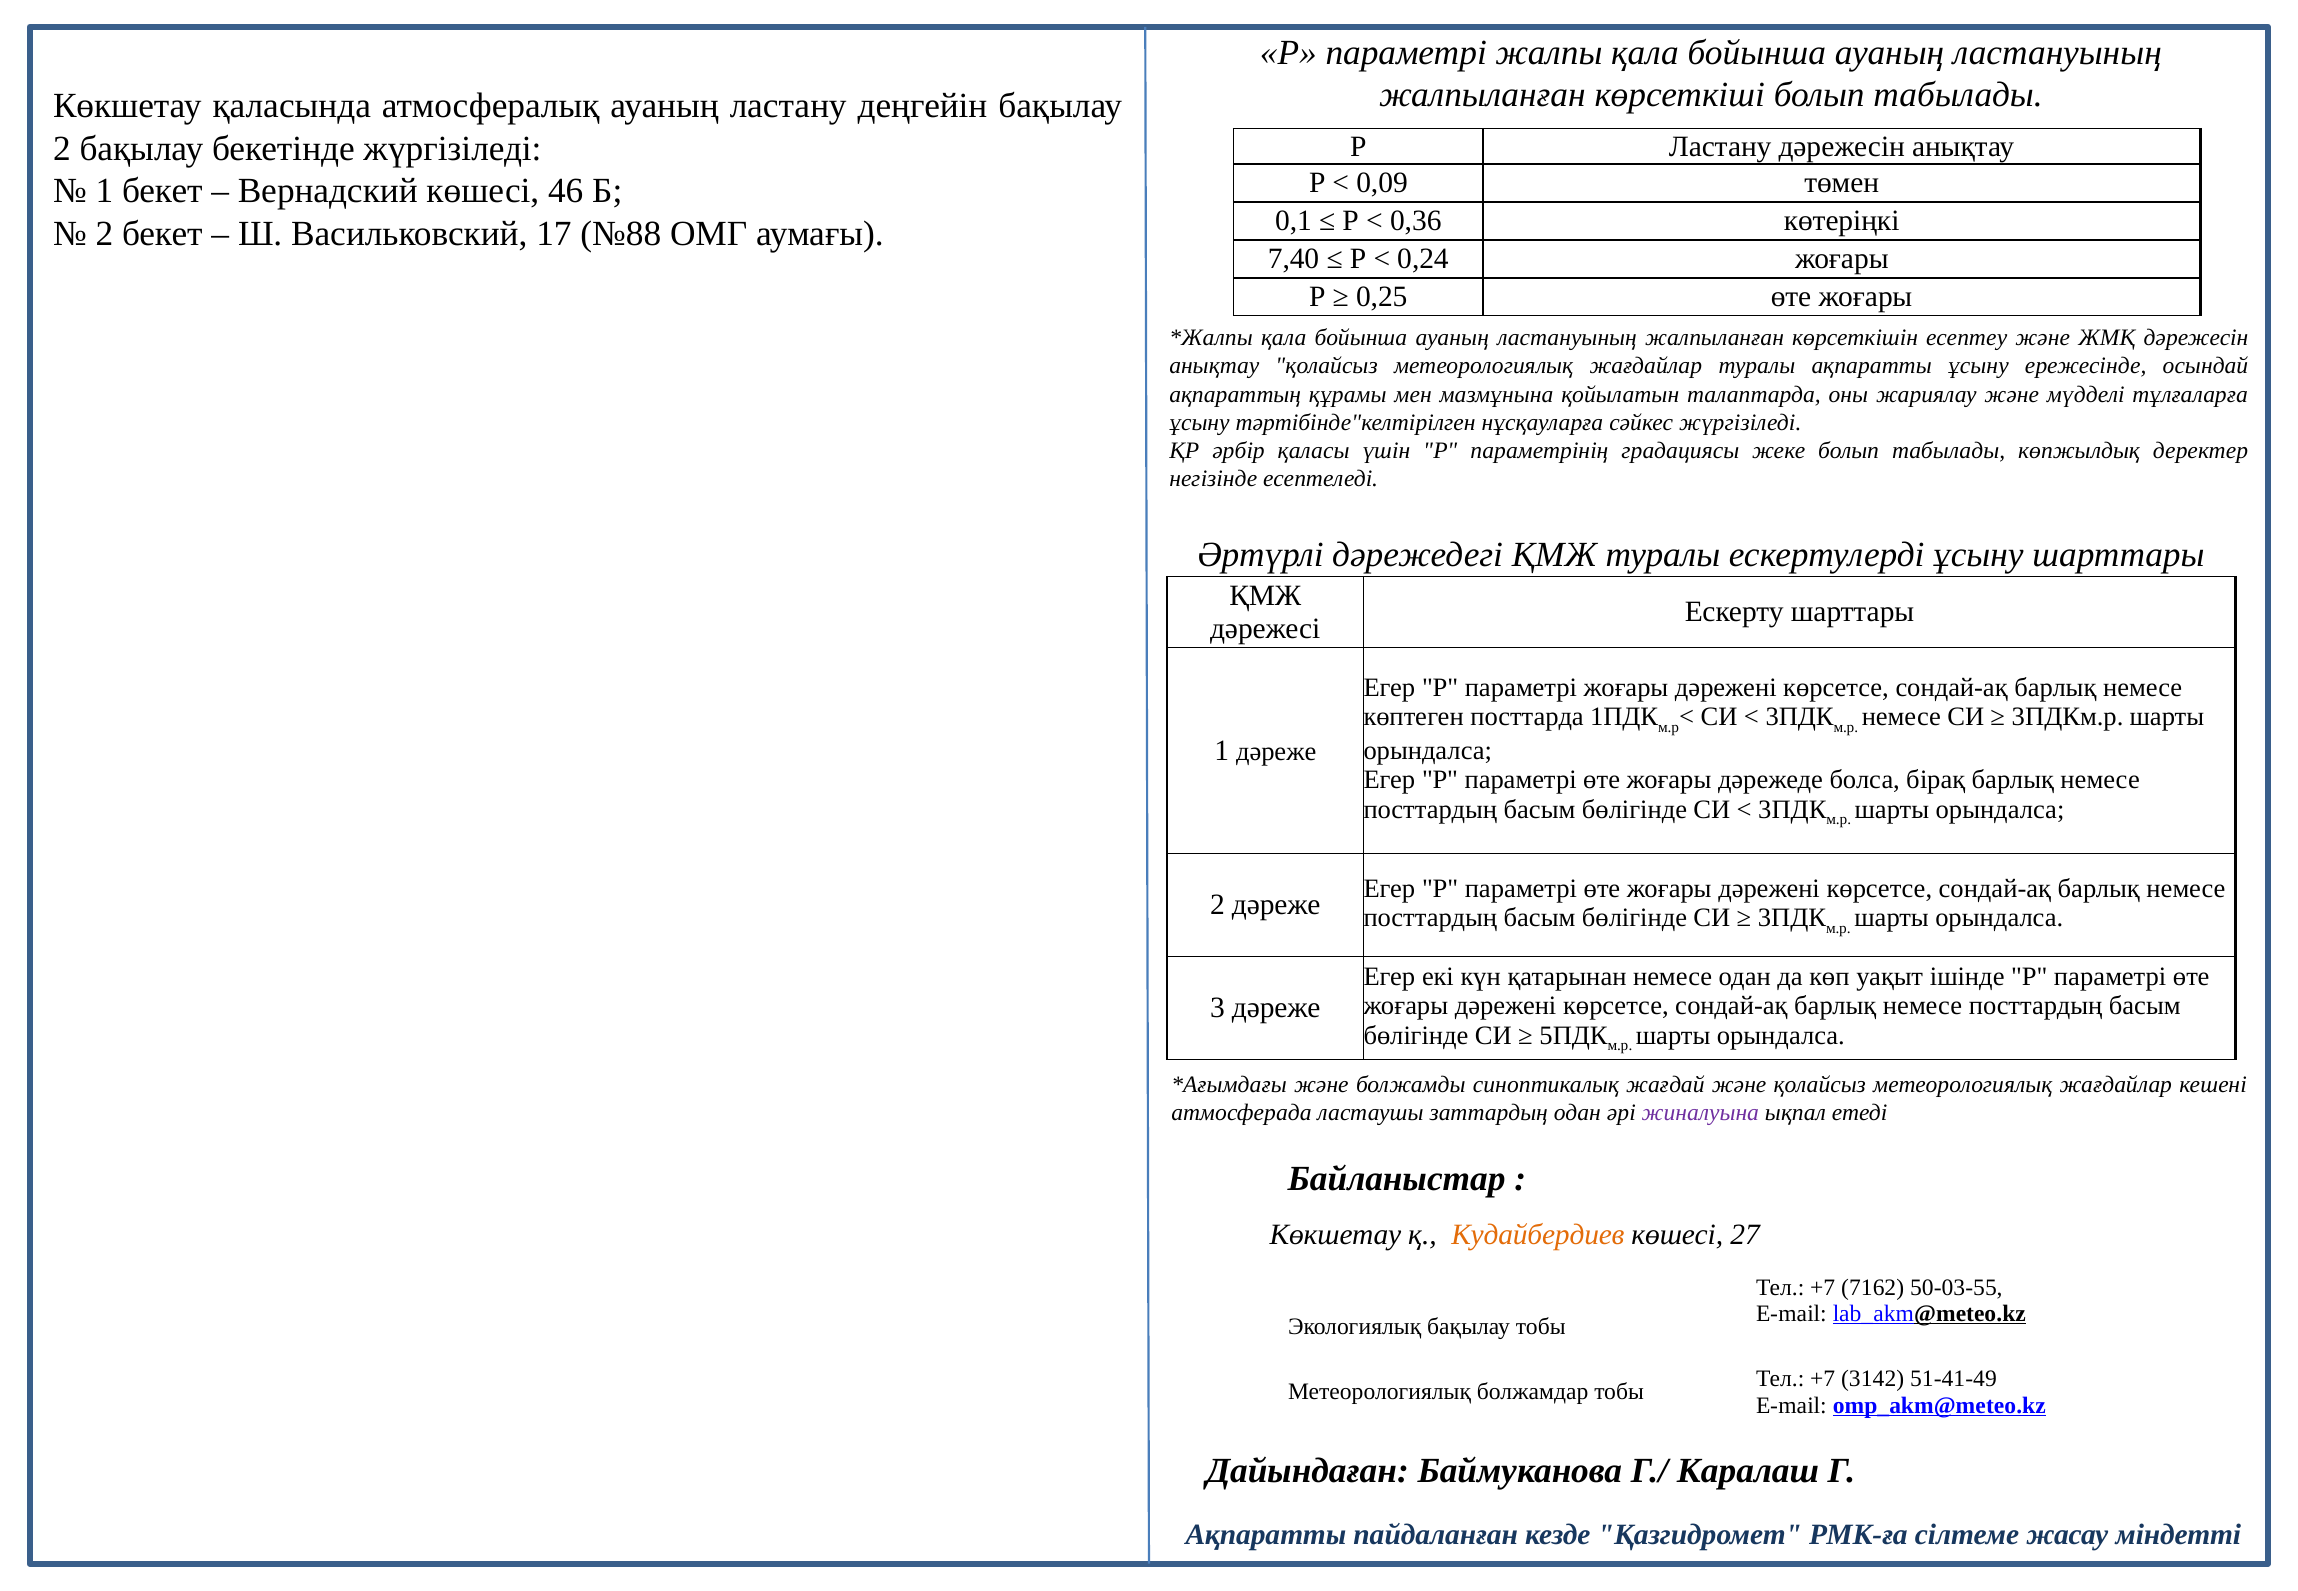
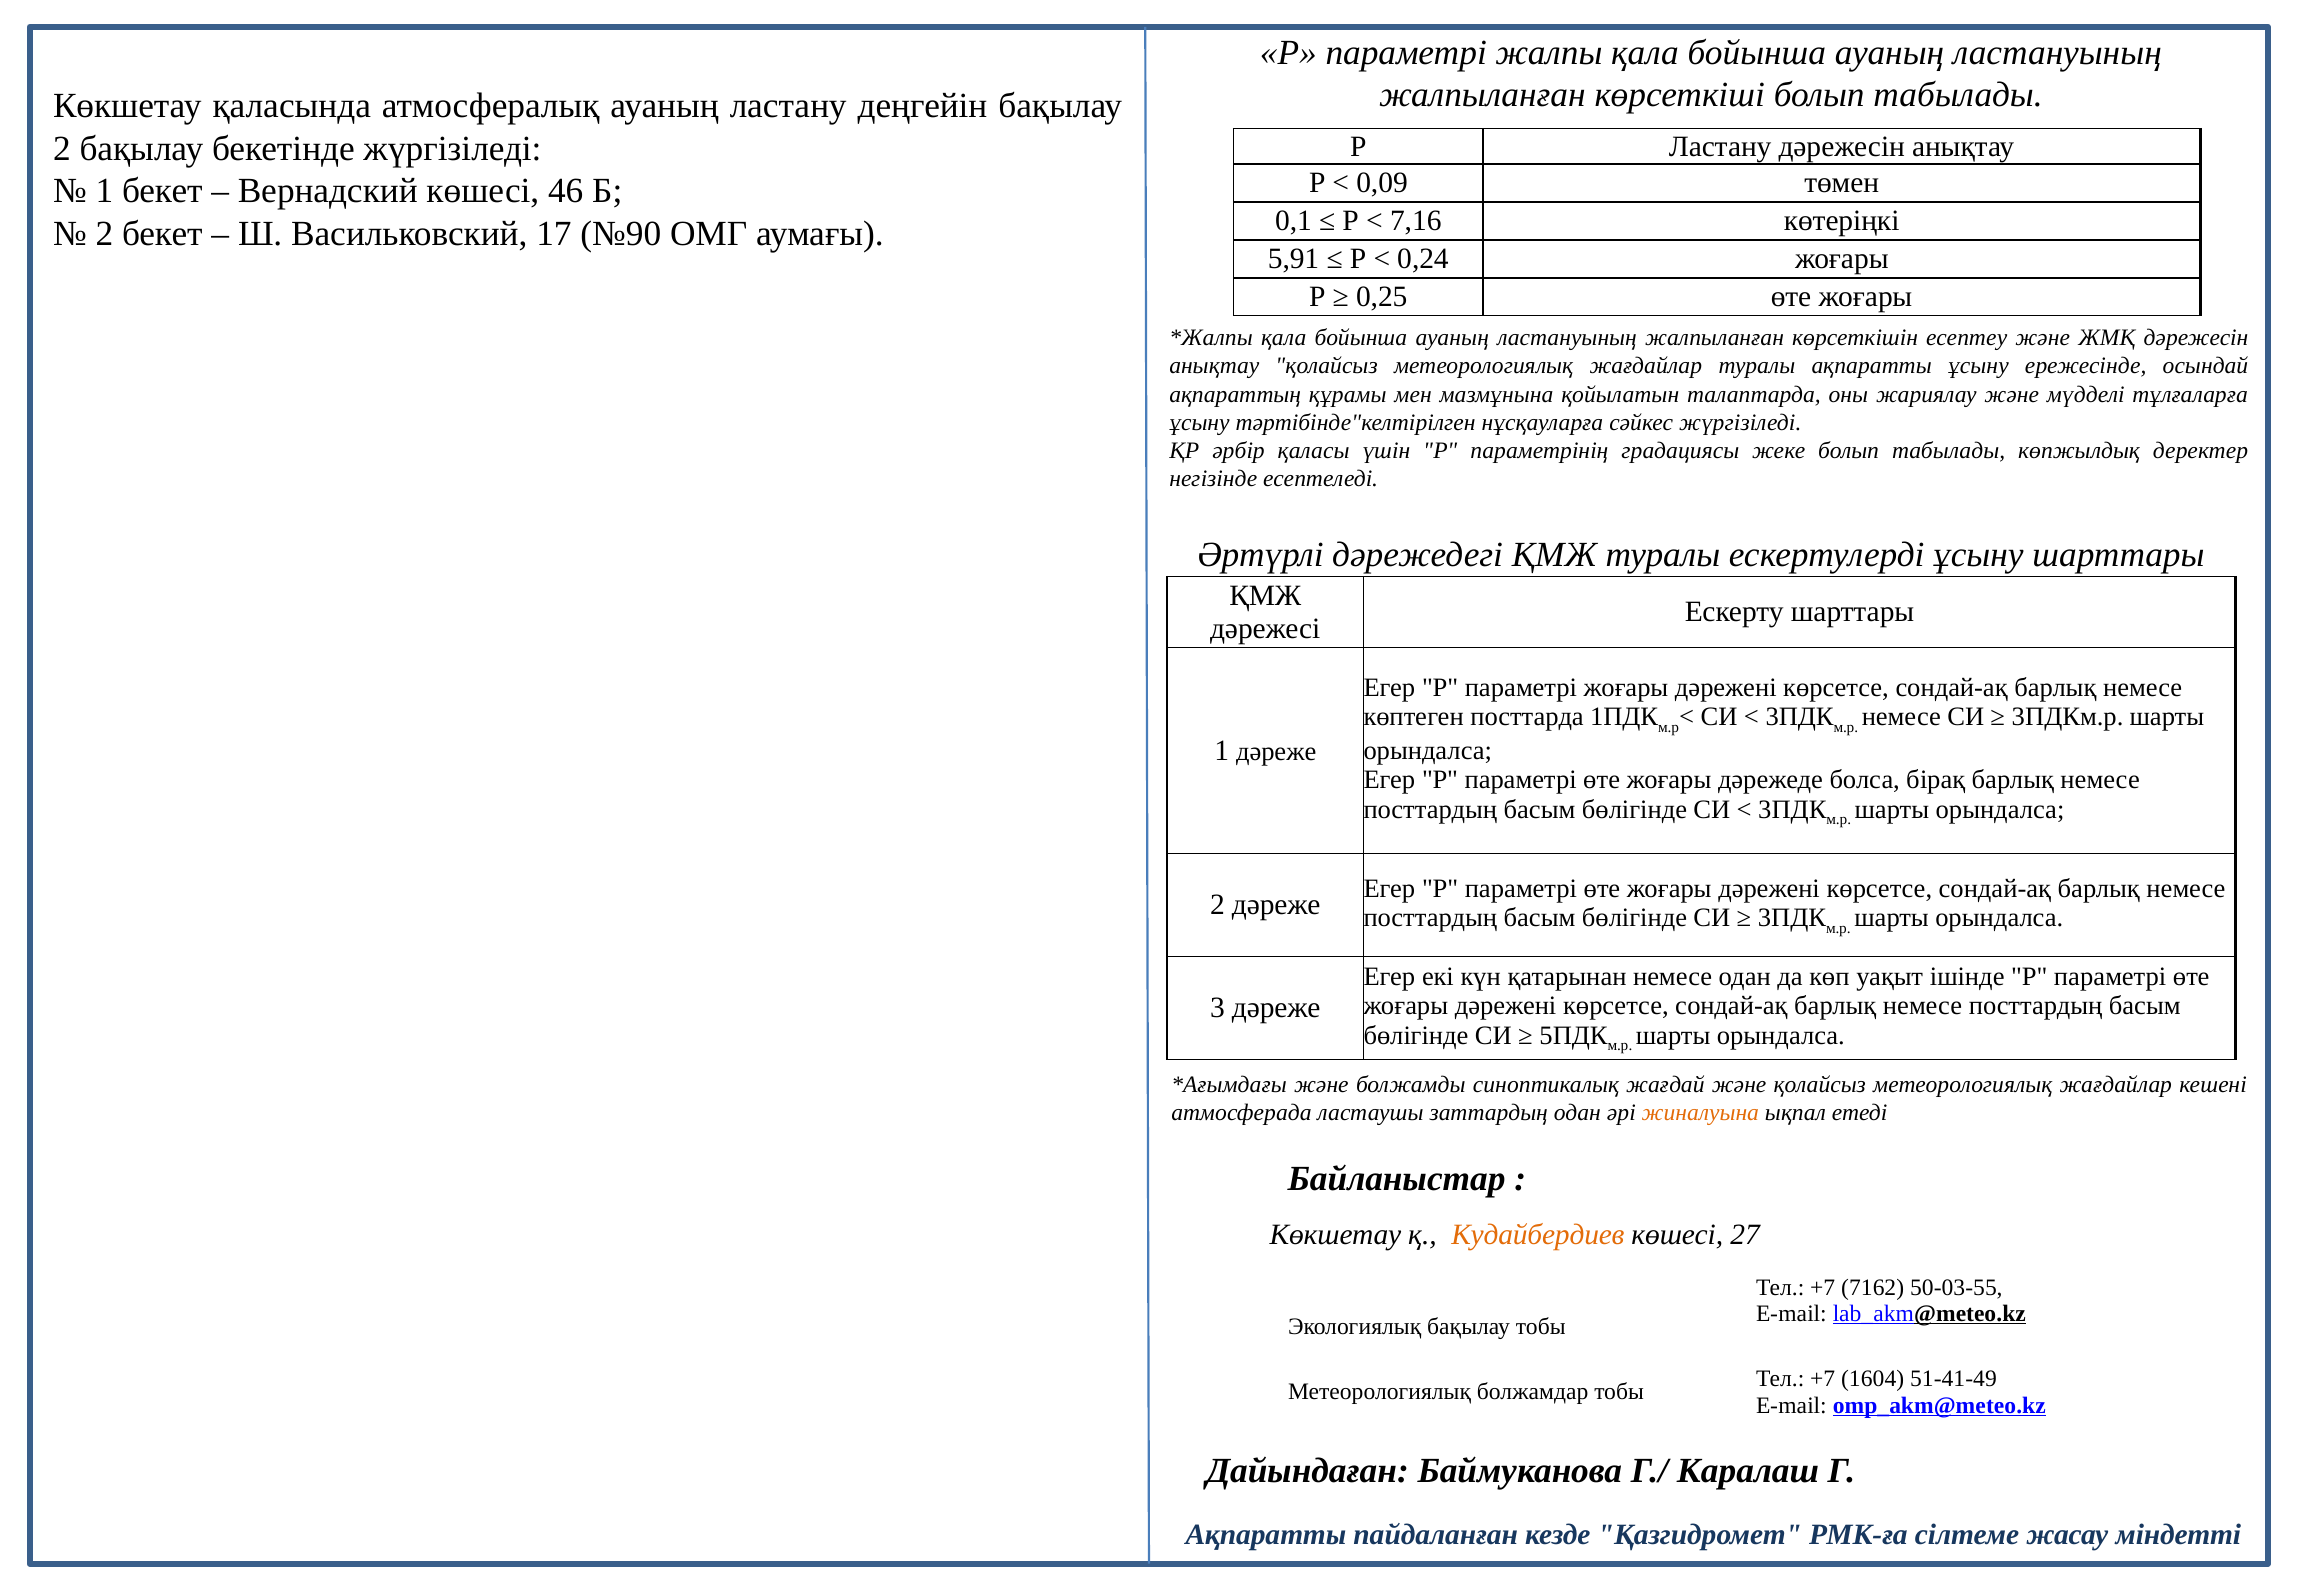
0,36: 0,36 -> 7,16
№88: №88 -> №90
7,40: 7,40 -> 5,91
жиналуына colour: purple -> orange
3142: 3142 -> 1604
